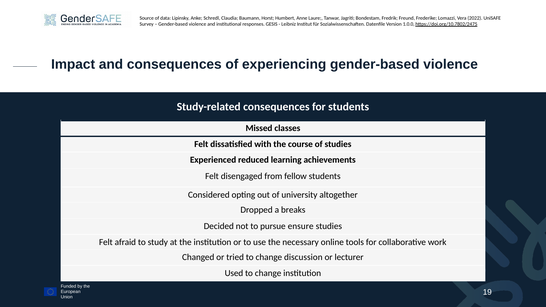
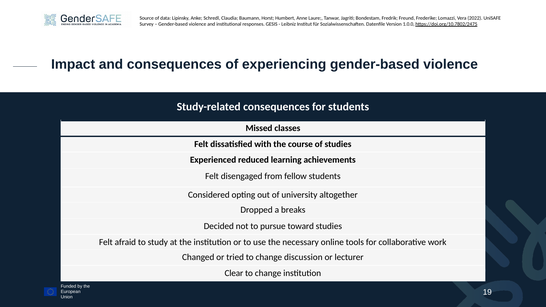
ensure: ensure -> toward
Used: Used -> Clear
